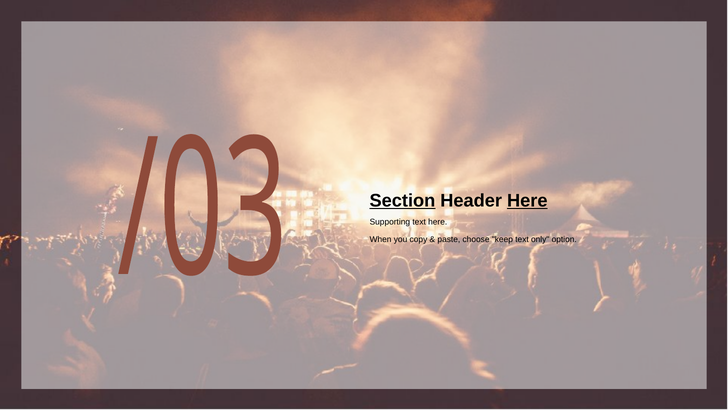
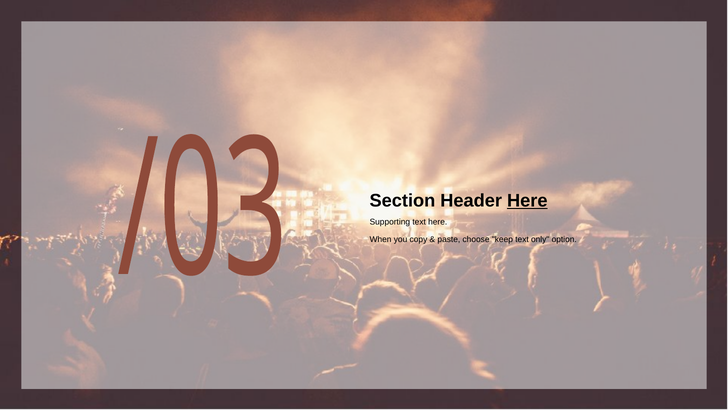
Section underline: present -> none
